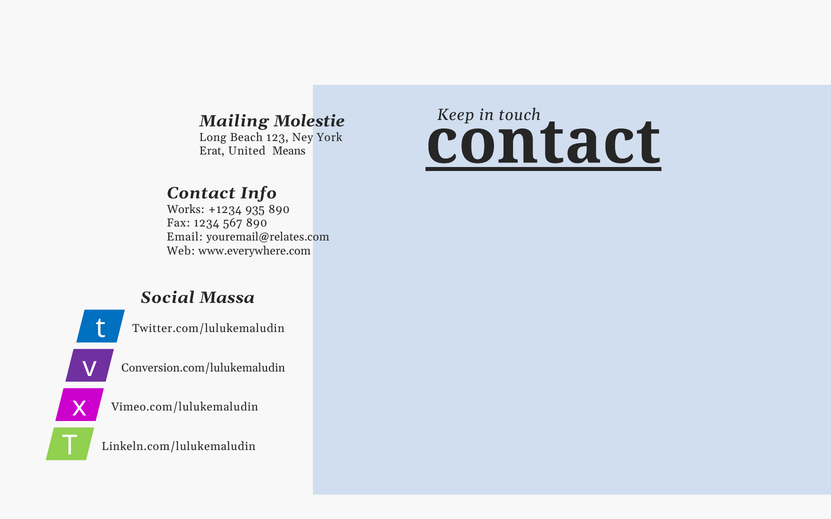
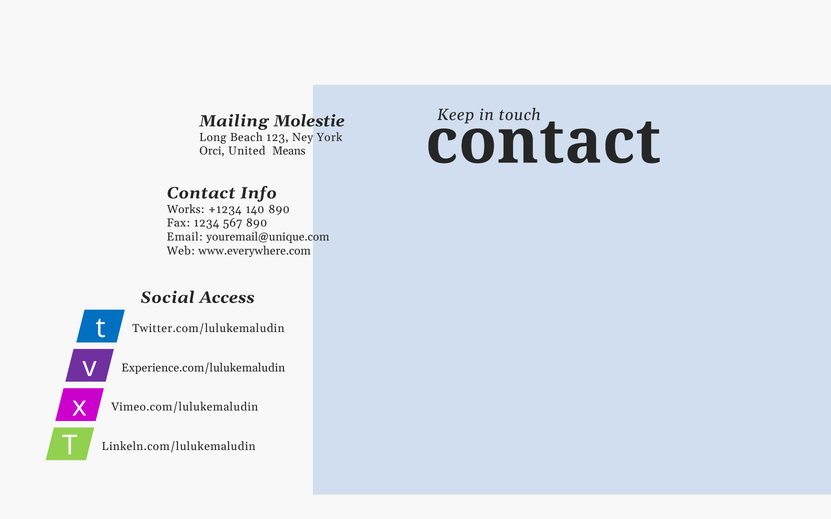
contact at (543, 142) underline: present -> none
Erat: Erat -> Orci
935: 935 -> 140
youremail@relates.com: youremail@relates.com -> youremail@unique.com
Massa: Massa -> Access
Conversion.com/lulukemaludin: Conversion.com/lulukemaludin -> Experience.com/lulukemaludin
